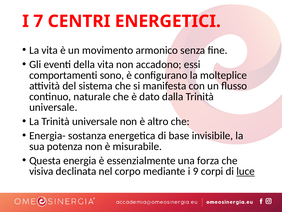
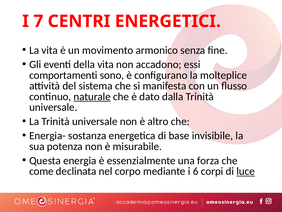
naturale underline: none -> present
visiva: visiva -> come
9: 9 -> 6
